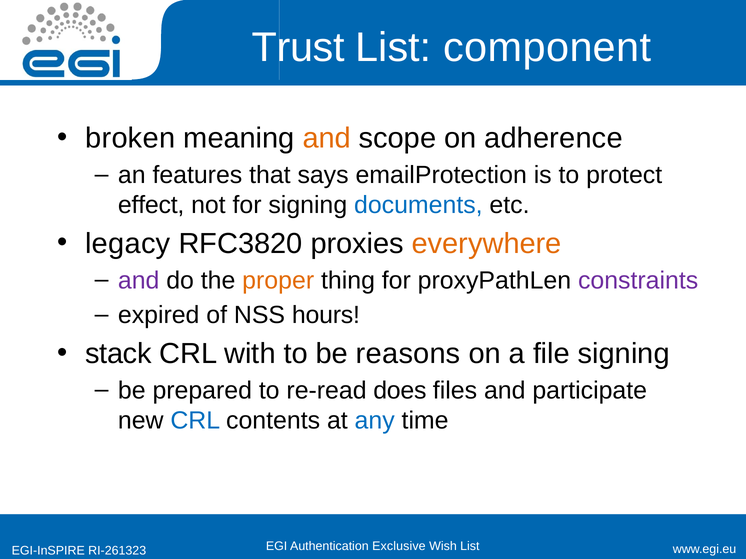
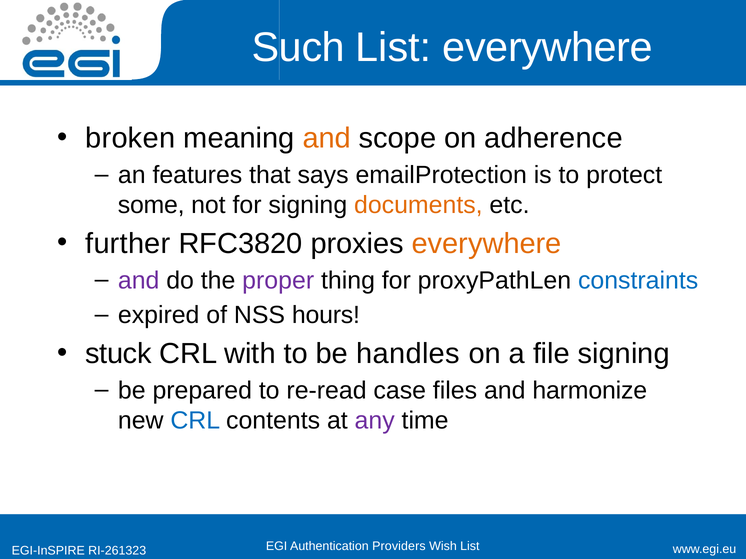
Trust: Trust -> Such
List component: component -> everywhere
effect: effect -> some
documents colour: blue -> orange
legacy: legacy -> further
proper colour: orange -> purple
constraints colour: purple -> blue
stack: stack -> stuck
reasons: reasons -> handles
does: does -> case
participate: participate -> harmonize
any colour: blue -> purple
Exclusive: Exclusive -> Providers
